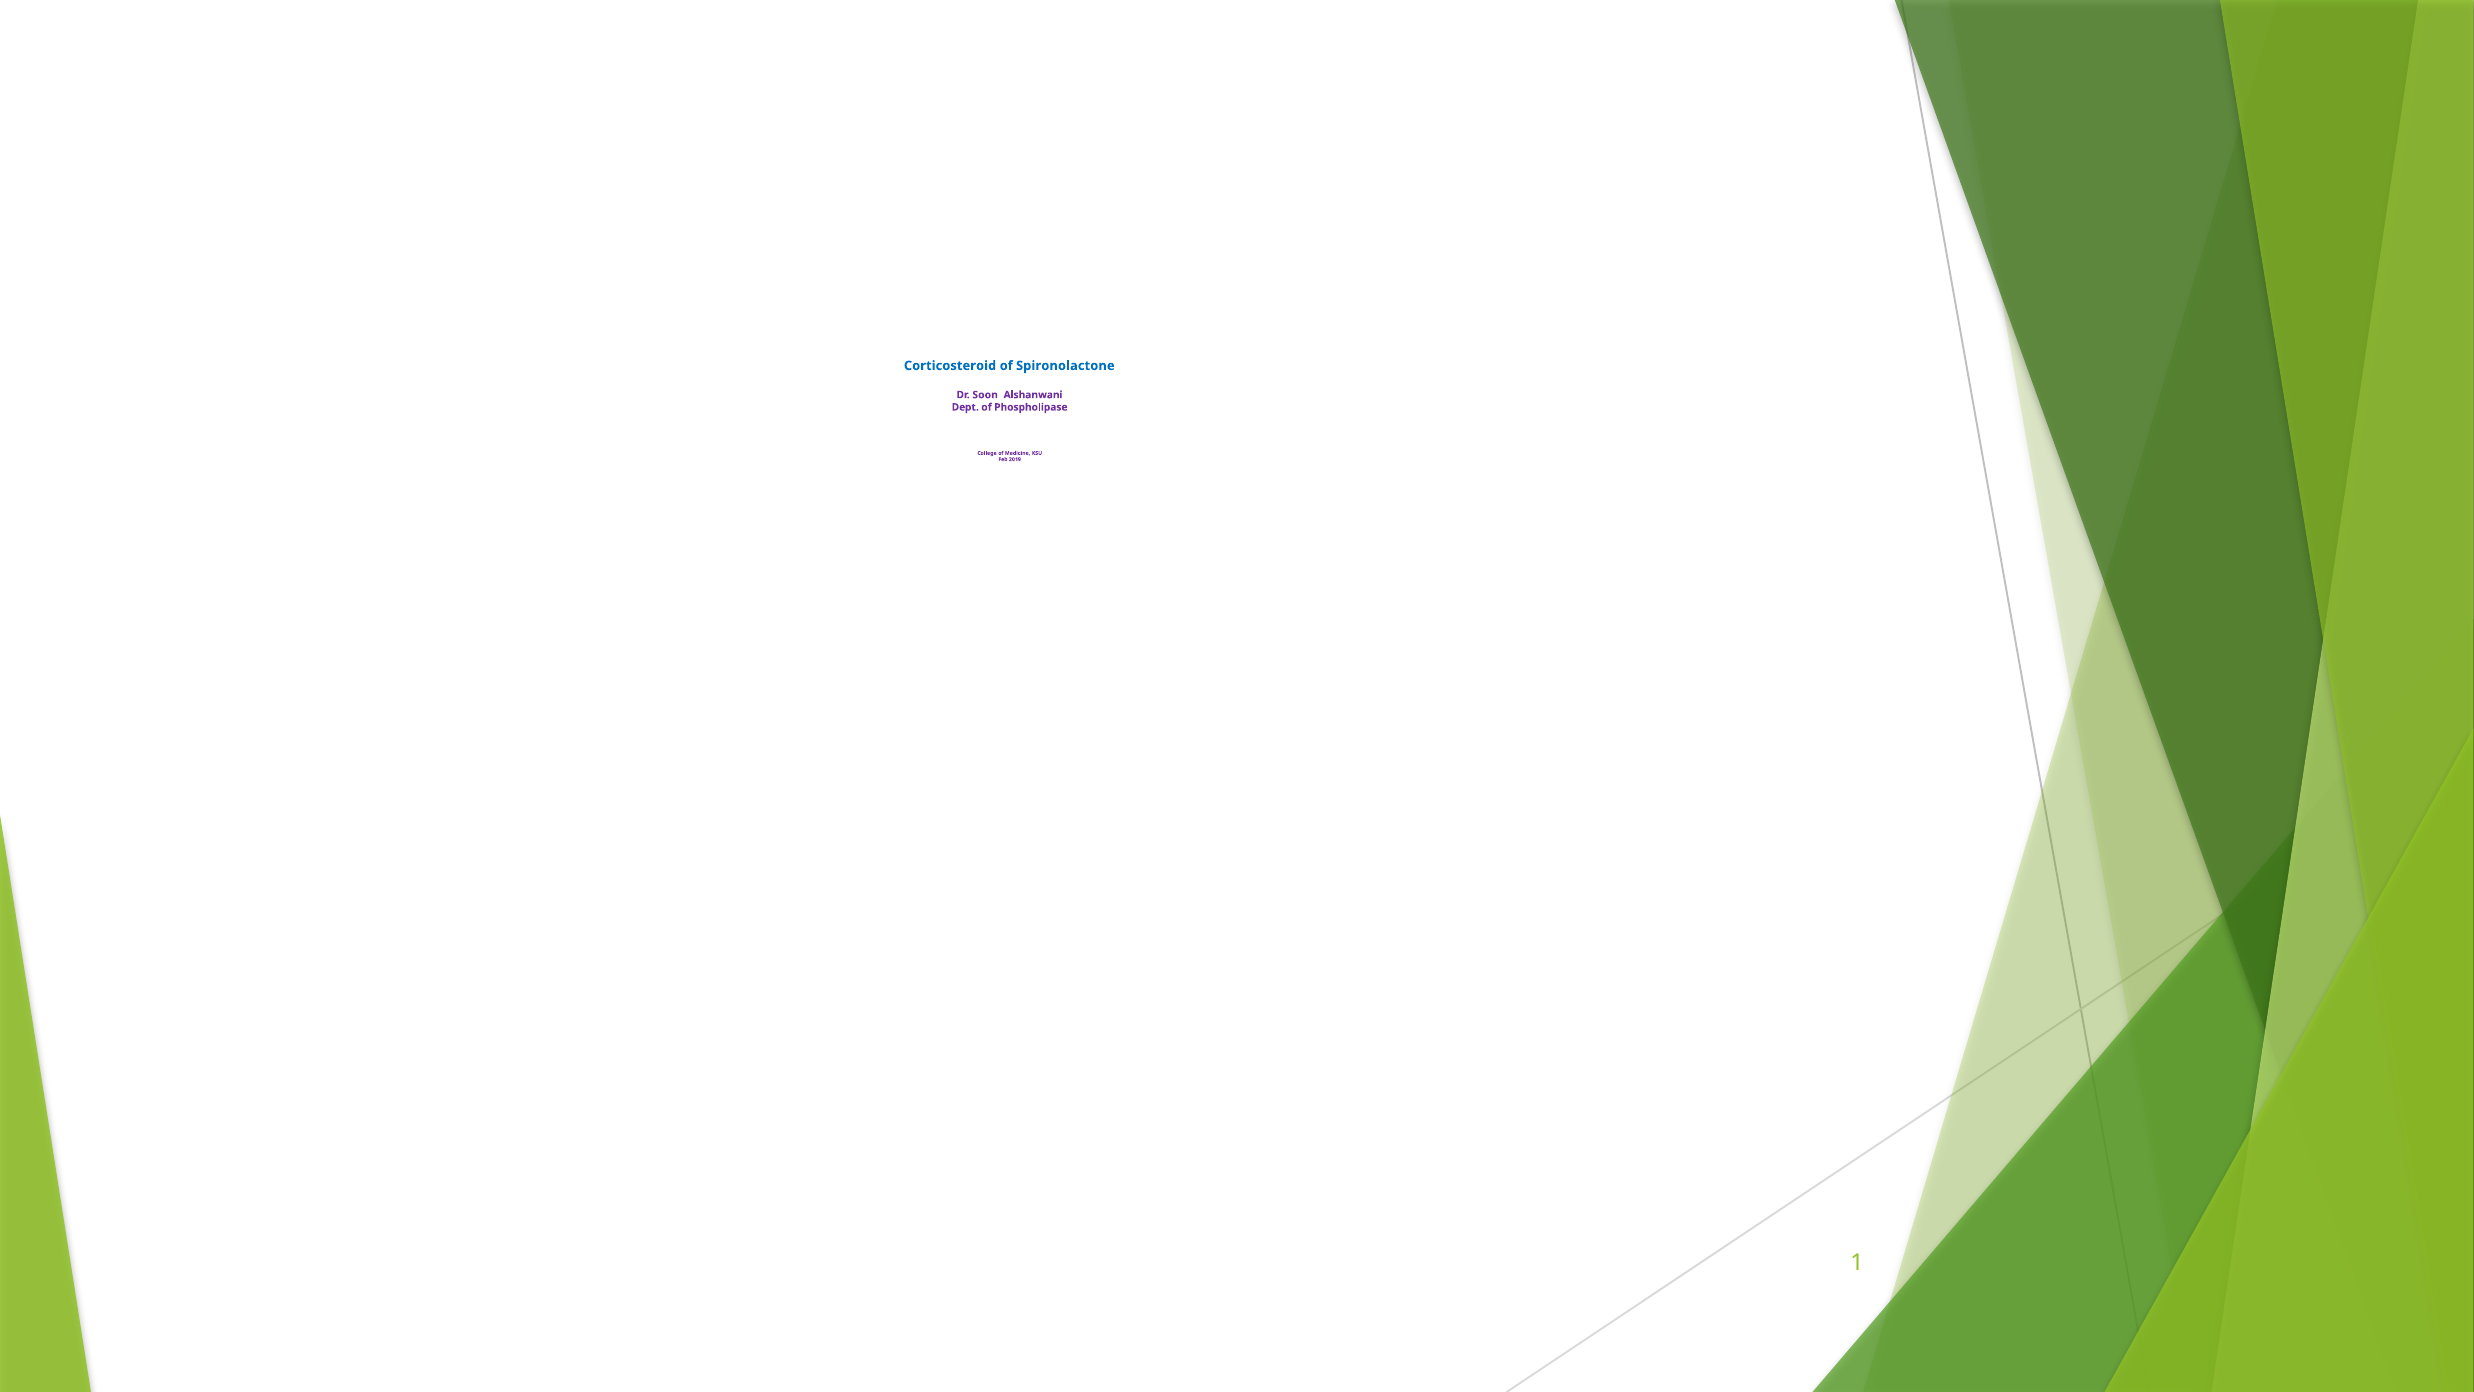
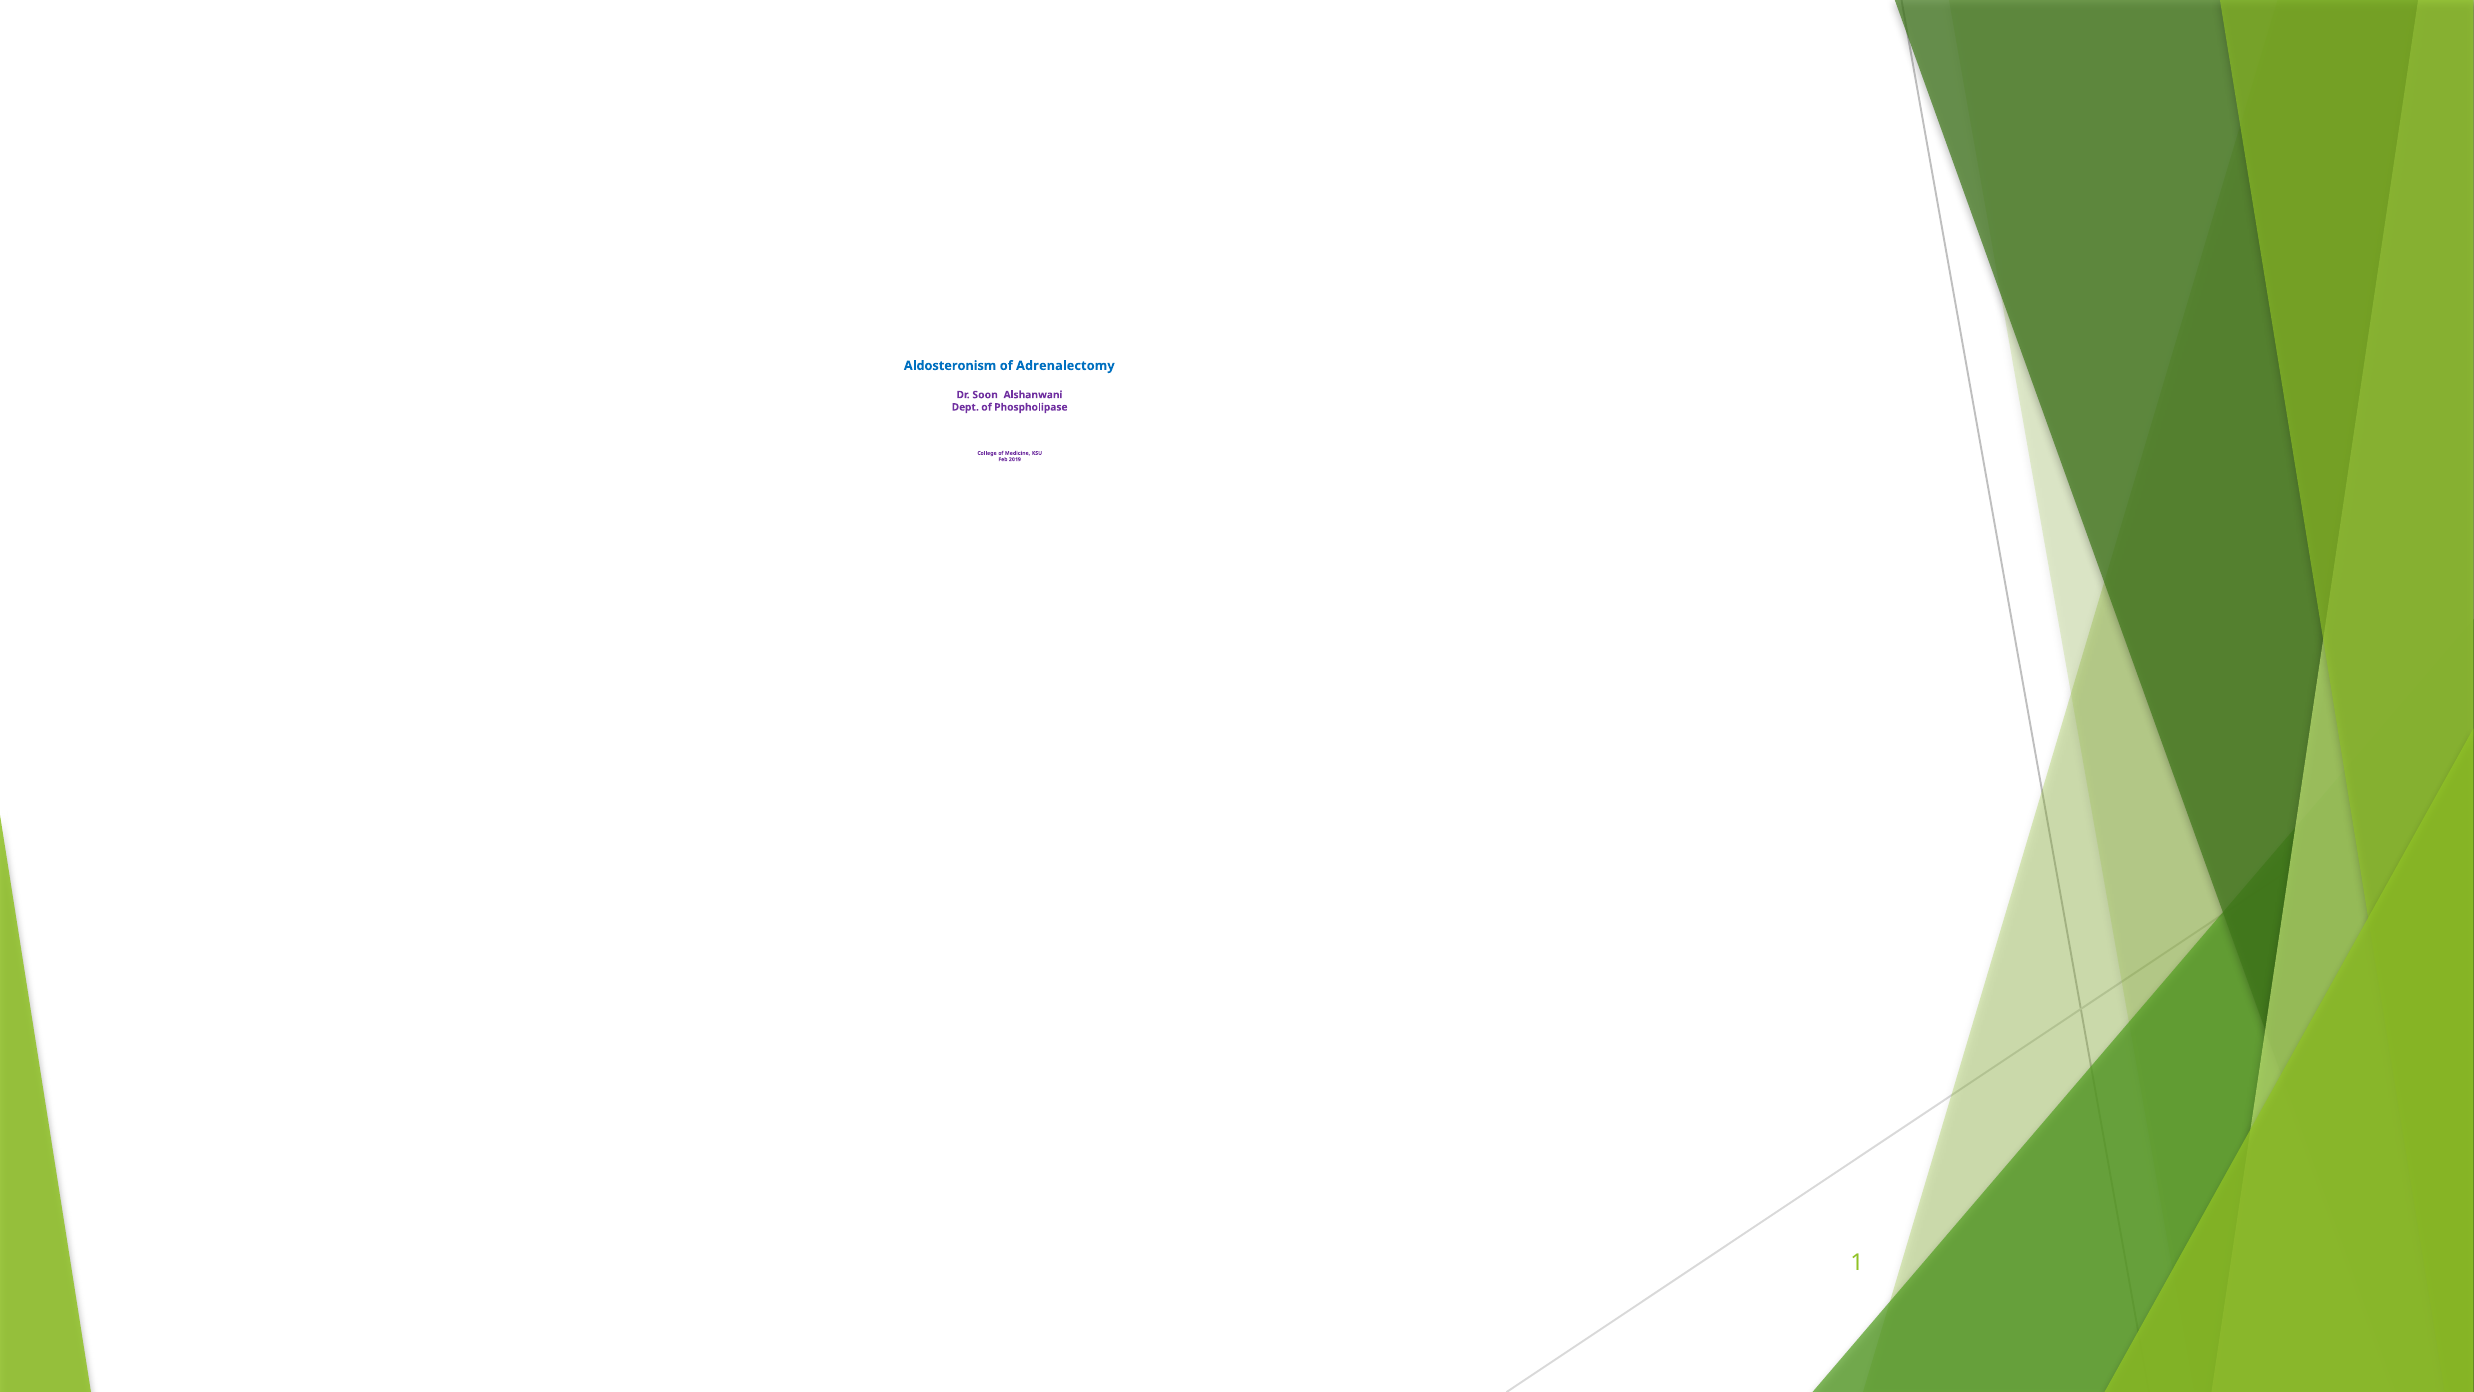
Corticosteroid: Corticosteroid -> Aldosteronism
Spironolactone: Spironolactone -> Adrenalectomy
